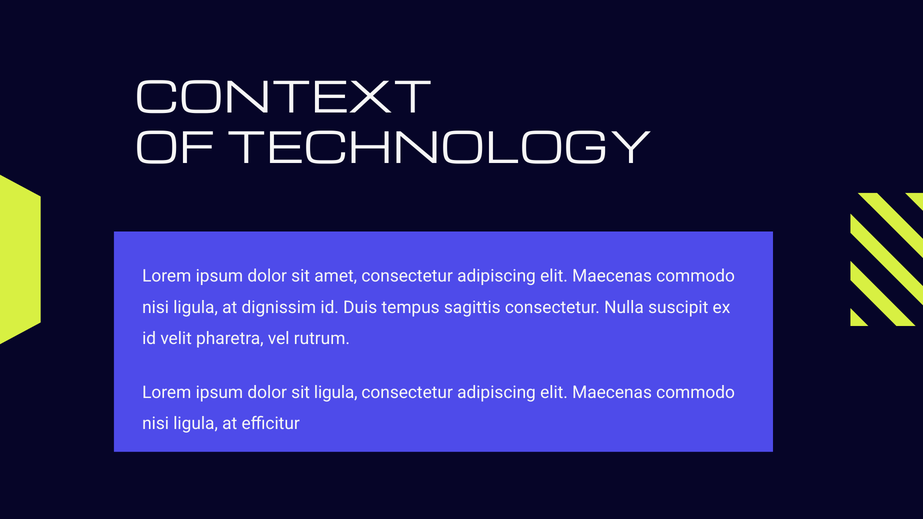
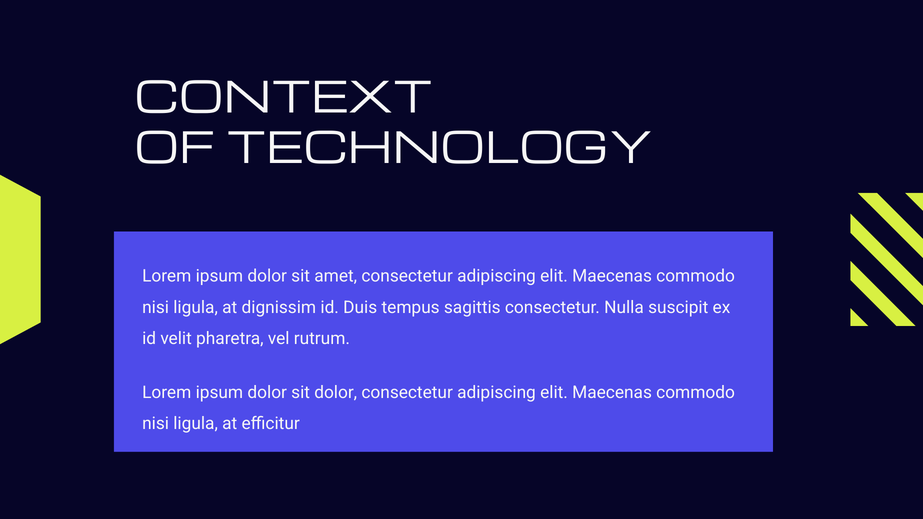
sit ligula: ligula -> dolor
